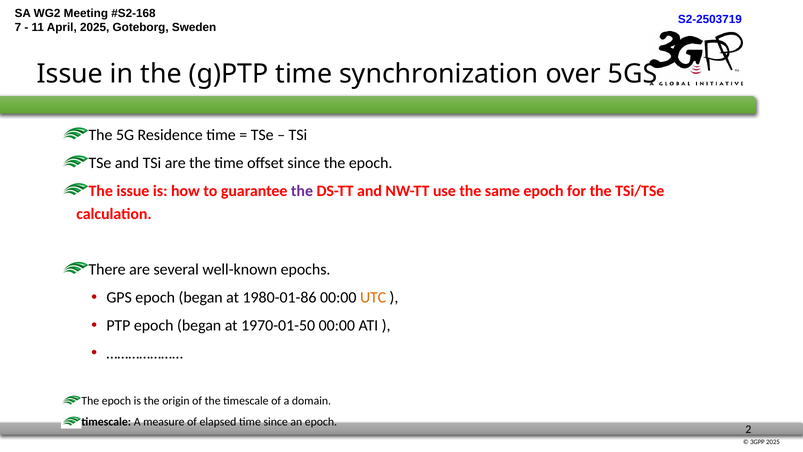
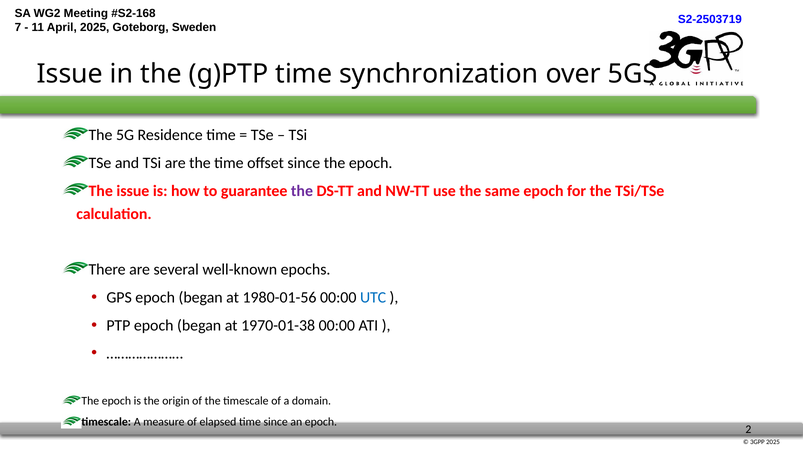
1980-01-86: 1980-01-86 -> 1980-01-56
UTC colour: orange -> blue
1970-01-50: 1970-01-50 -> 1970-01-38
